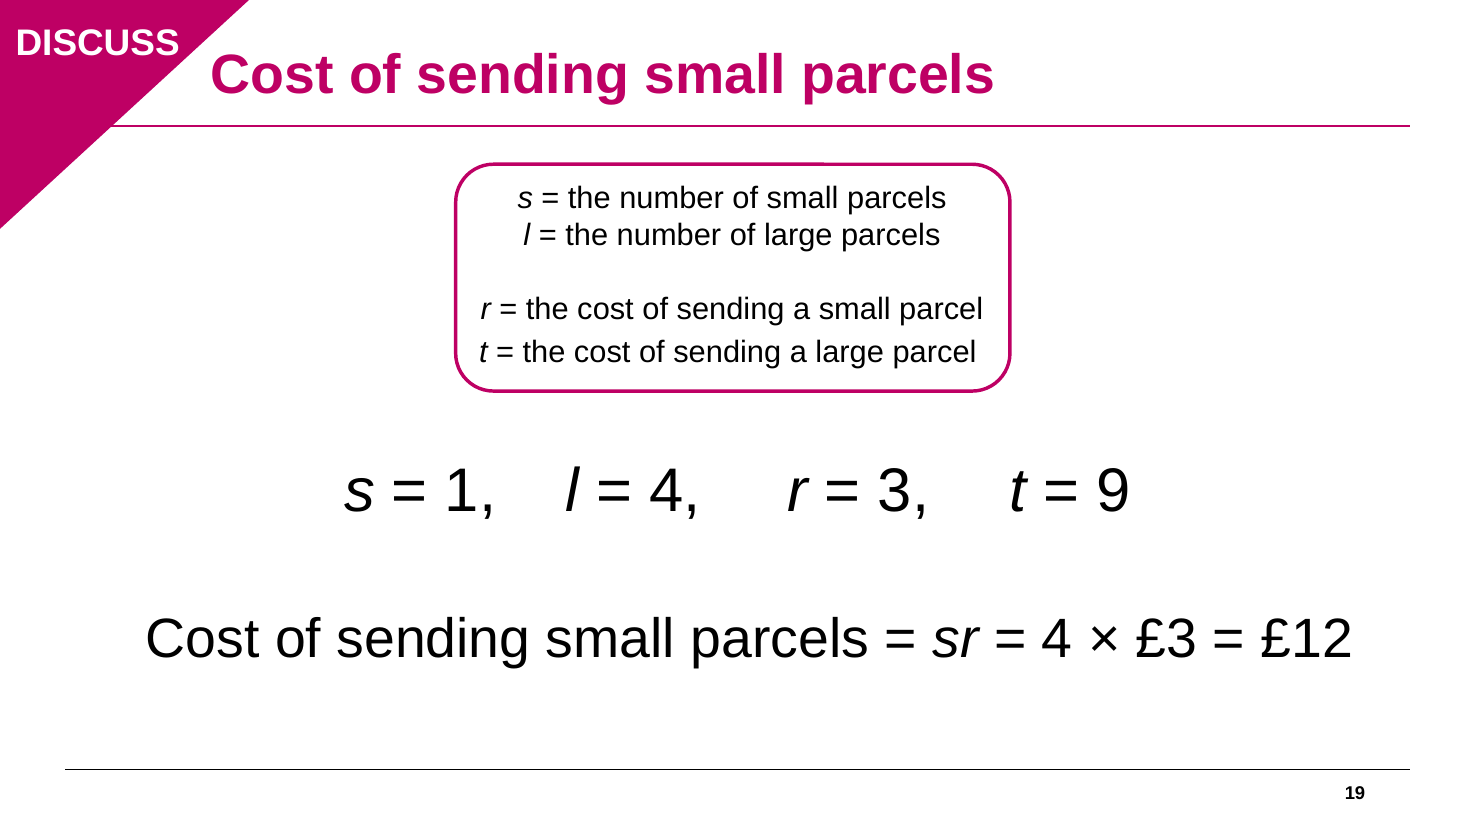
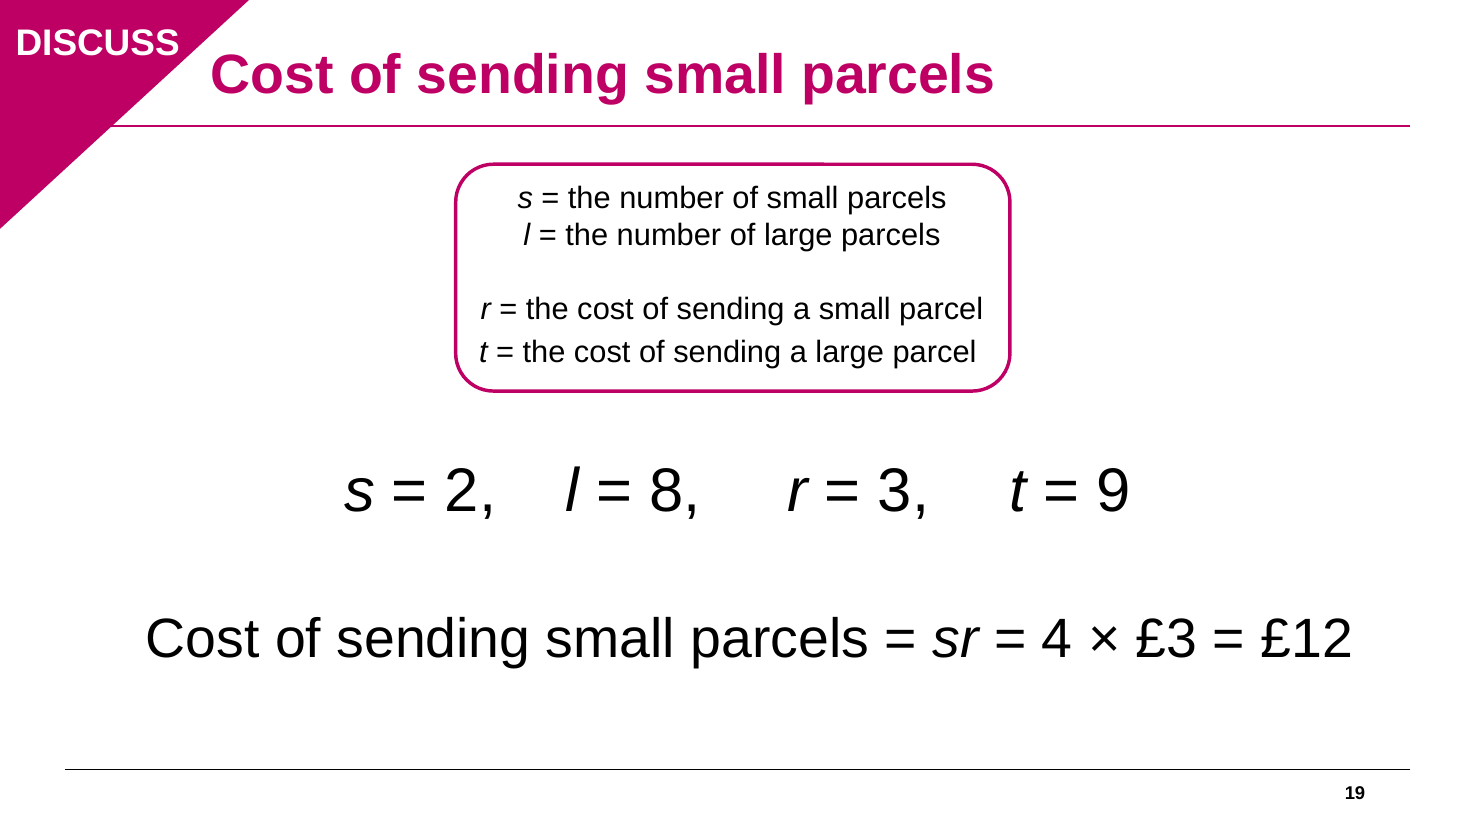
1: 1 -> 2
4 at (675, 491): 4 -> 8
